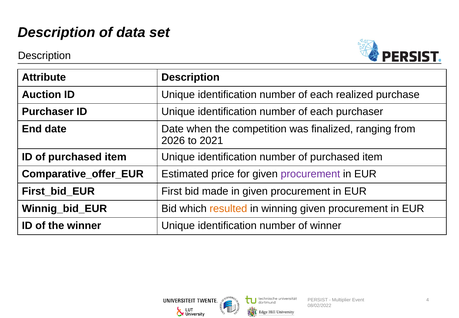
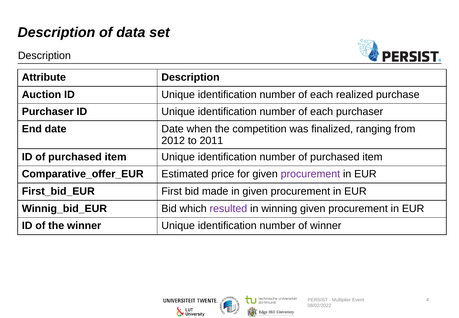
2026: 2026 -> 2012
2021: 2021 -> 2011
resulted colour: orange -> purple
